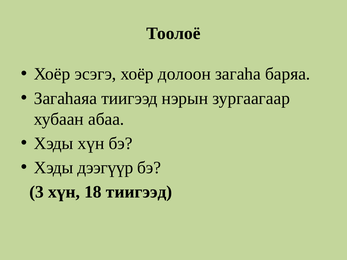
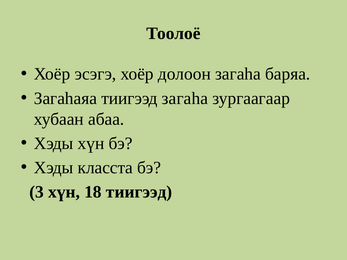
тиигээд нэрын: нэрын -> загаһа
дээгүүр: дээгүүр -> класста
